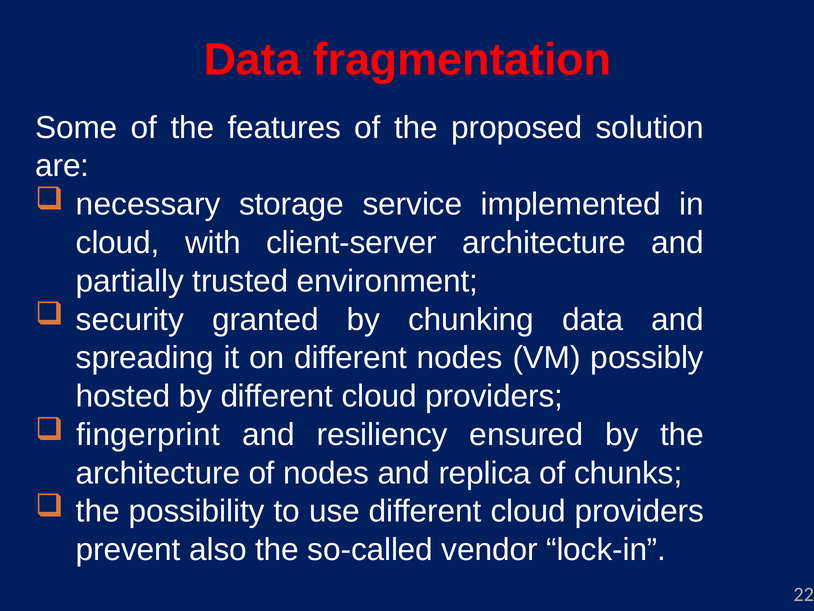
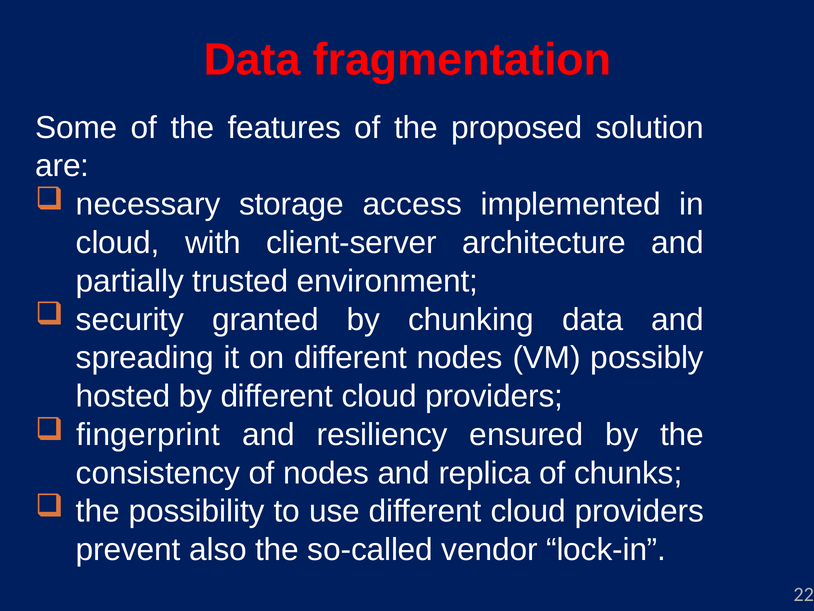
service: service -> access
architecture at (158, 473): architecture -> consistency
